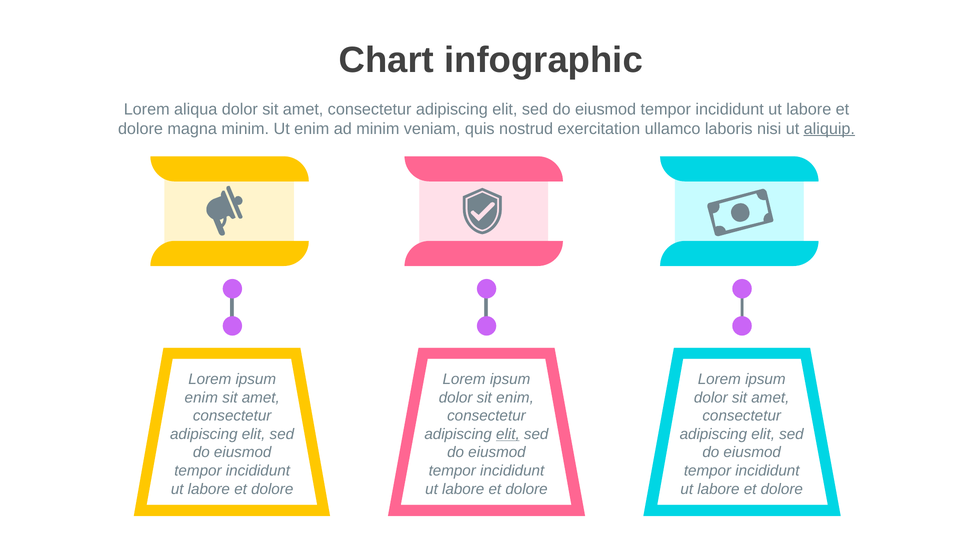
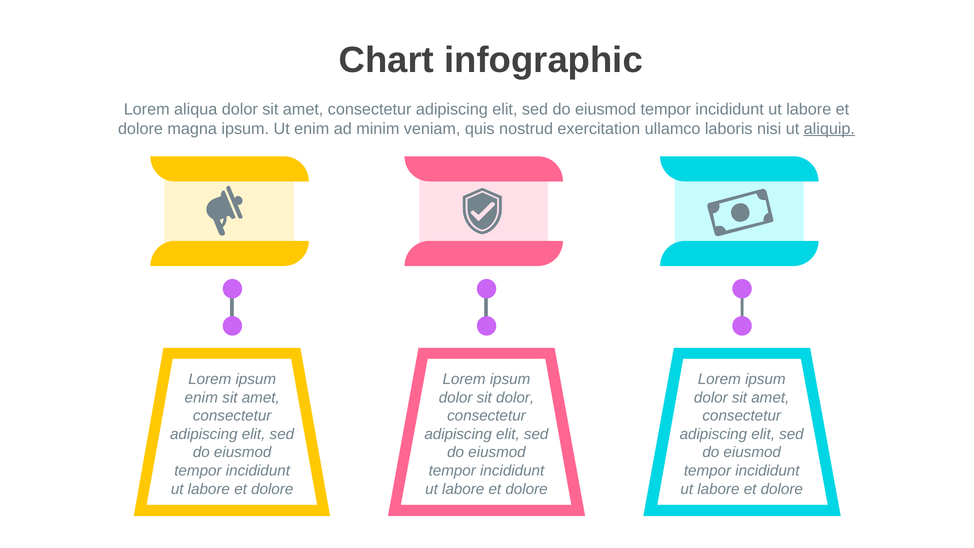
magna minim: minim -> ipsum
sit enim: enim -> dolor
elit at (508, 434) underline: present -> none
